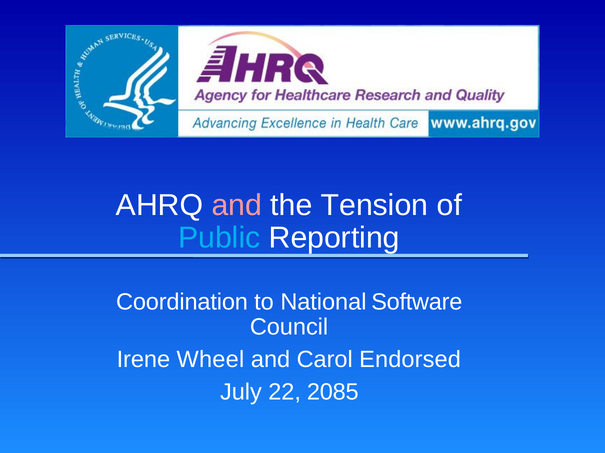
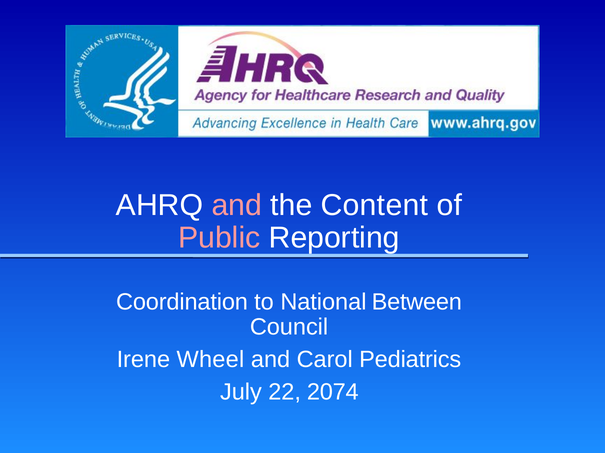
Tension: Tension -> Content
Public colour: light blue -> pink
Software: Software -> Between
Endorsed: Endorsed -> Pediatrics
2085: 2085 -> 2074
